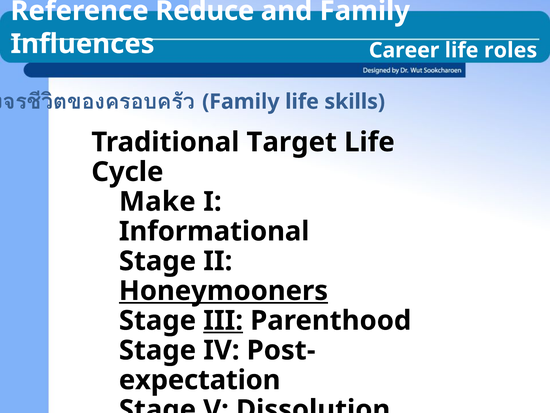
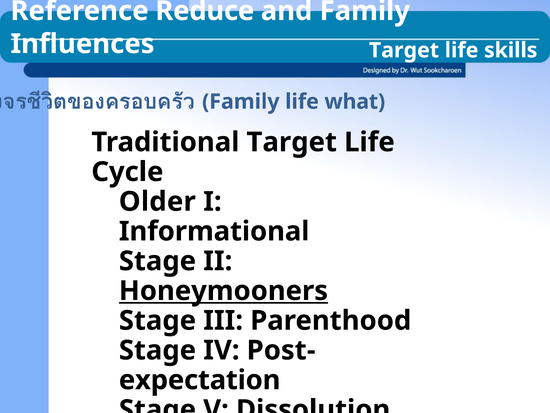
Influences Career: Career -> Target
roles: roles -> skills
skills: skills -> what
Make: Make -> Older
III underline: present -> none
